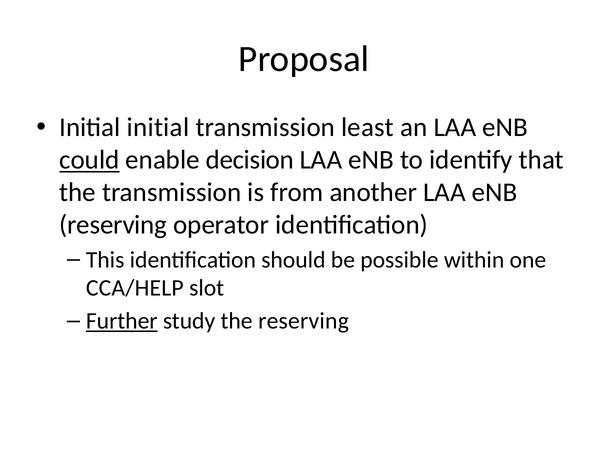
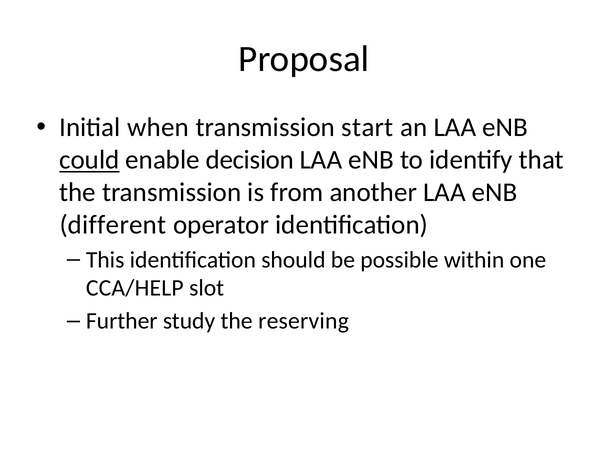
Initial initial: initial -> when
least: least -> start
reserving at (113, 225): reserving -> different
Further underline: present -> none
